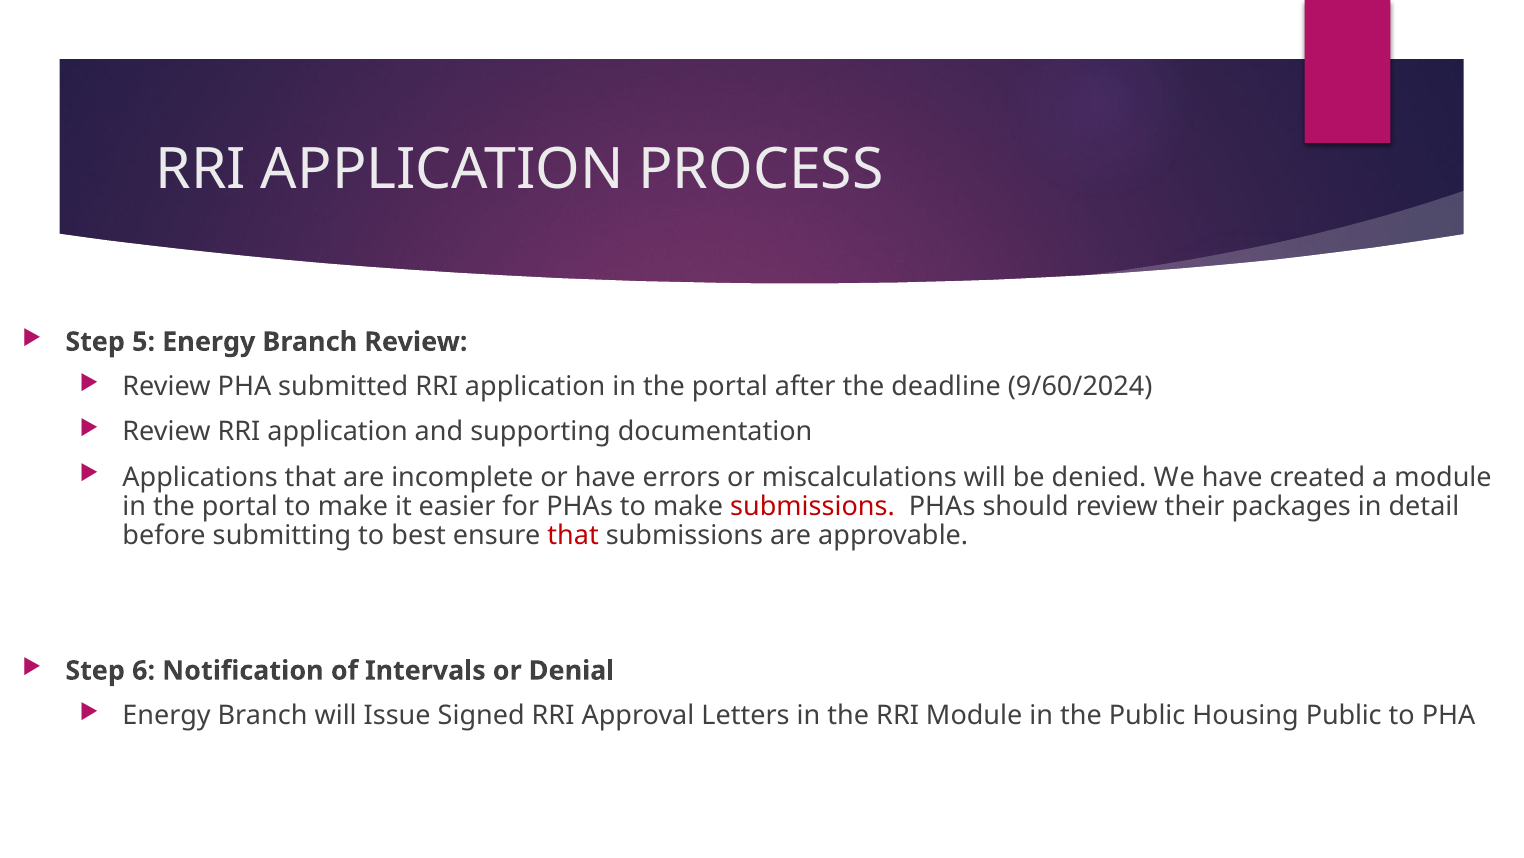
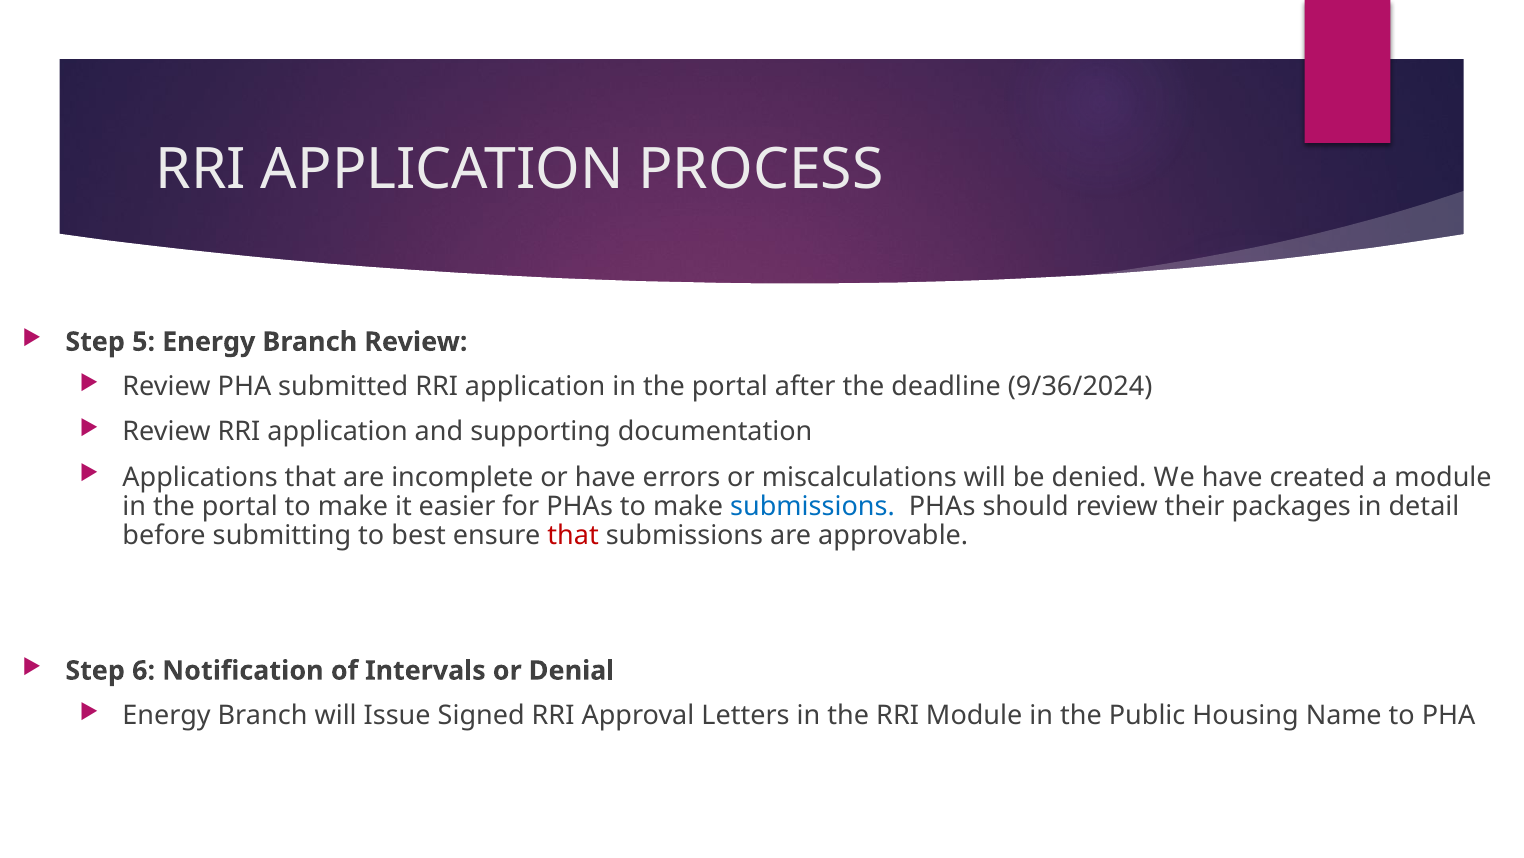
9/60/2024: 9/60/2024 -> 9/36/2024
submissions at (813, 506) colour: red -> blue
Housing Public: Public -> Name
